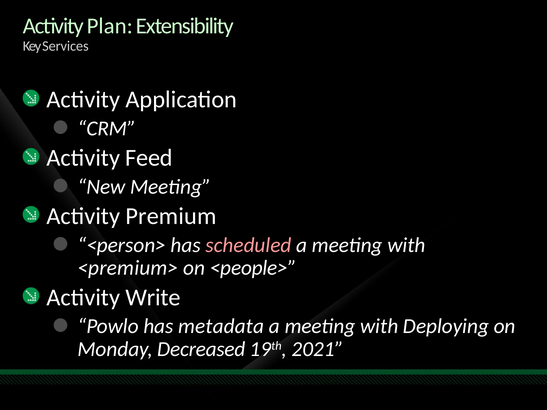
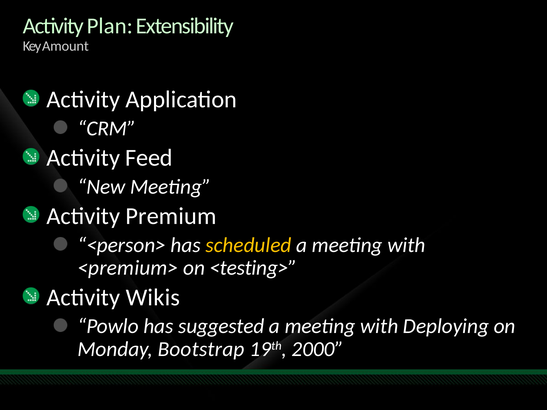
Services: Services -> Amount
scheduled colour: pink -> yellow
<people>: <people> -> <testing>
Write: Write -> Wikis
metadata: metadata -> suggested
Decreased: Decreased -> Bootstrap
2021: 2021 -> 2000
